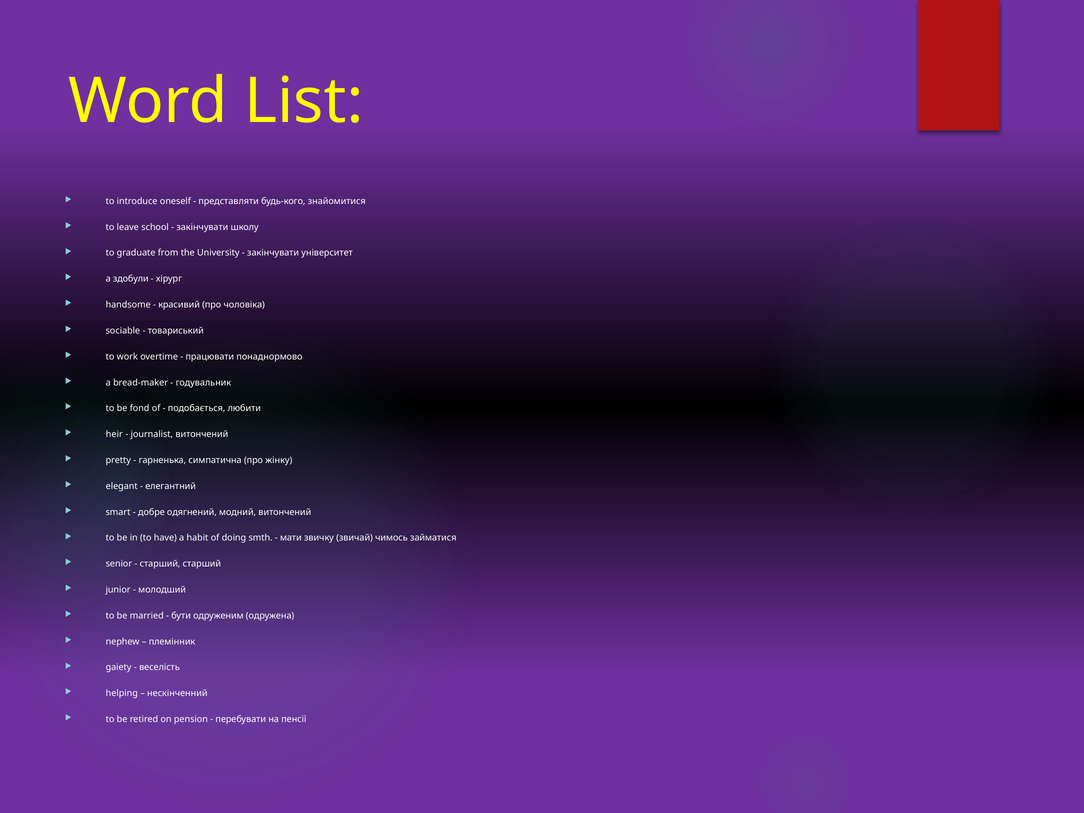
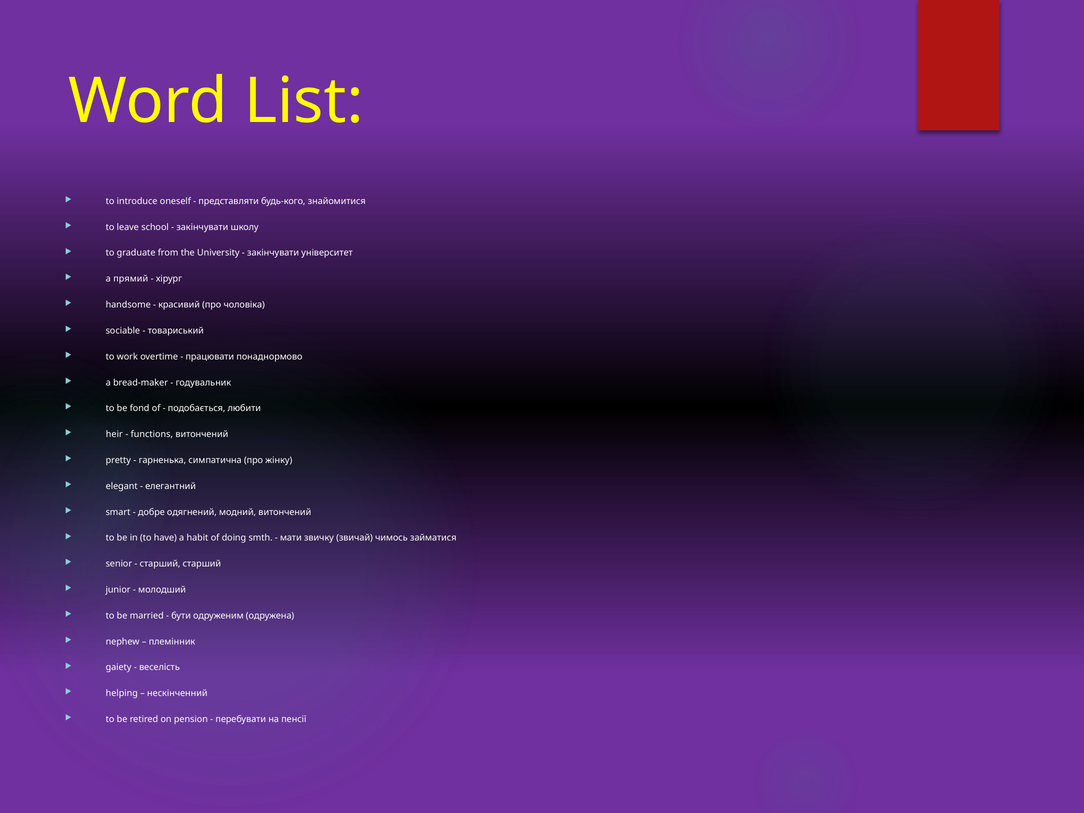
здобули: здобули -> прямий
journalist: journalist -> functions
